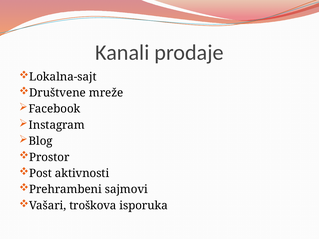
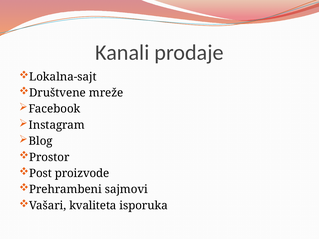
aktivnosti: aktivnosti -> proizvode
troškova: troškova -> kvaliteta
